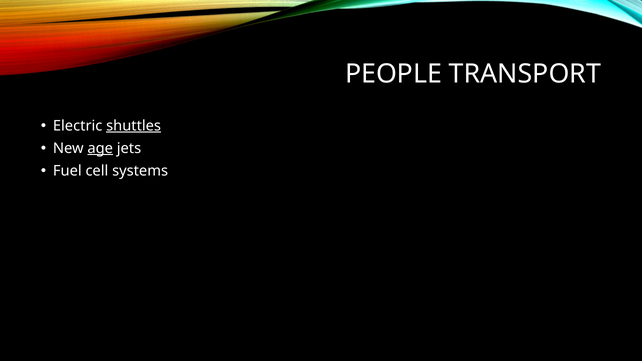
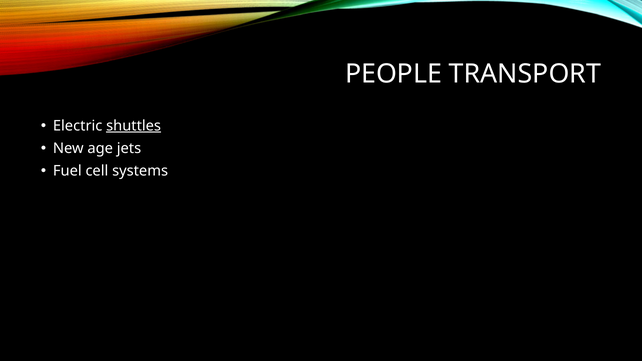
age underline: present -> none
